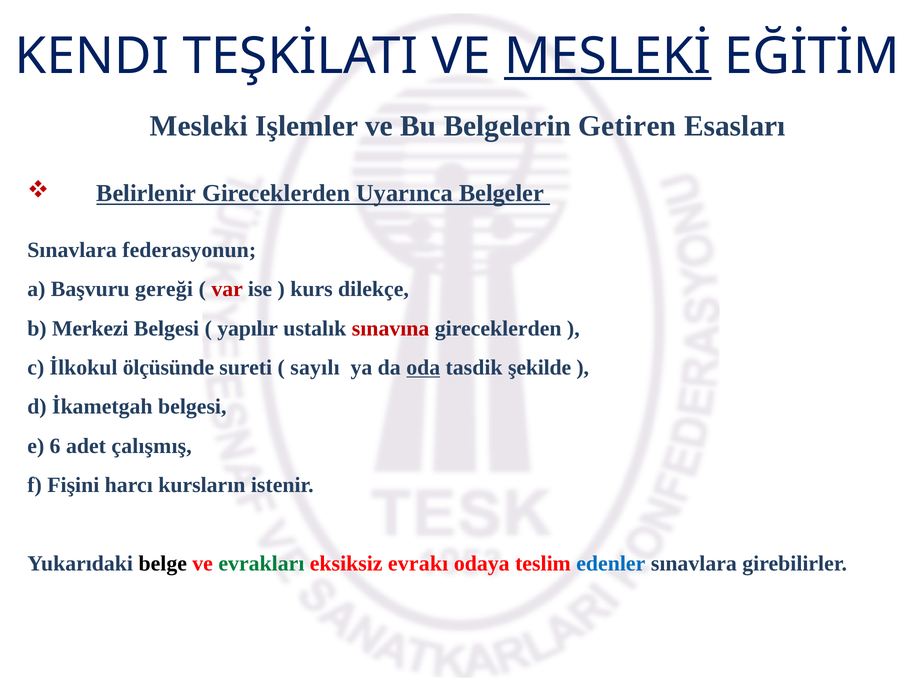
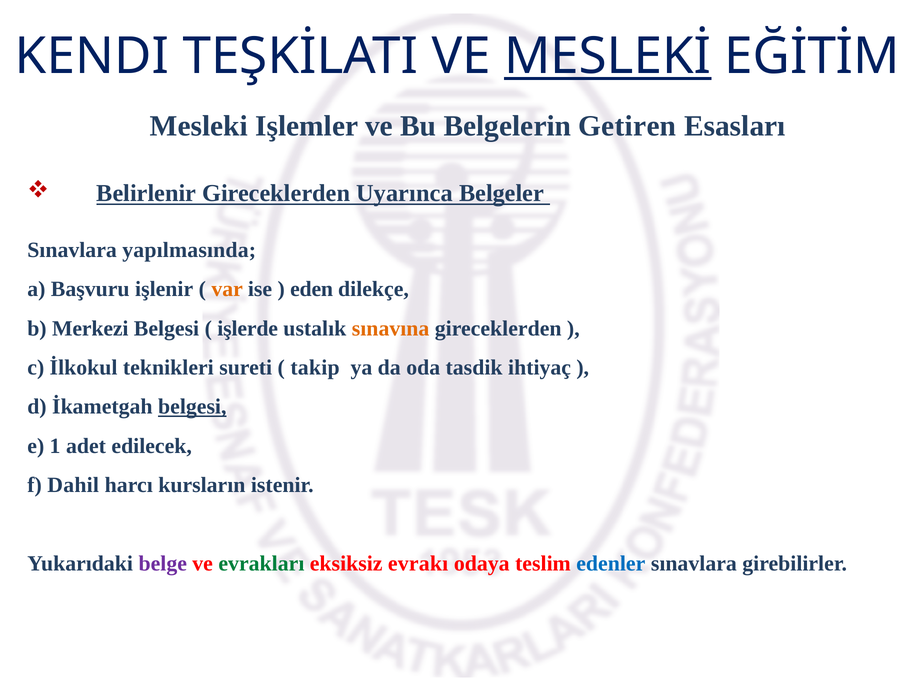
federasyonun: federasyonun -> yapılmasında
gereği: gereği -> işlenir
var colour: red -> orange
kurs: kurs -> eden
yapılır: yapılır -> işlerde
sınavına colour: red -> orange
ölçüsünde: ölçüsünde -> teknikleri
sayılı: sayılı -> takip
oda underline: present -> none
şekilde: şekilde -> ihtiyaç
belgesi at (192, 407) underline: none -> present
6: 6 -> 1
çalışmış: çalışmış -> edilecek
Fişini: Fişini -> Dahil
belge colour: black -> purple
